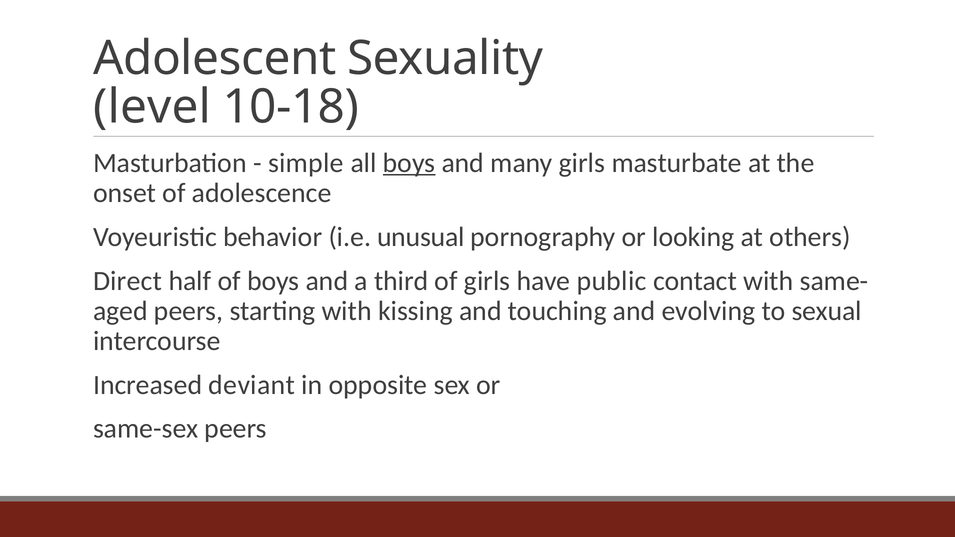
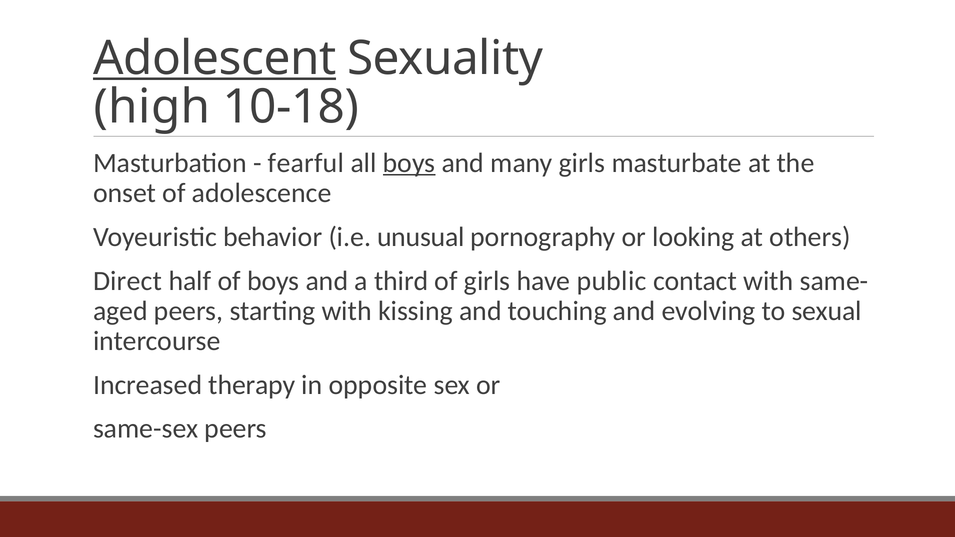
Adolescent underline: none -> present
level: level -> high
simple: simple -> fearful
deviant: deviant -> therapy
